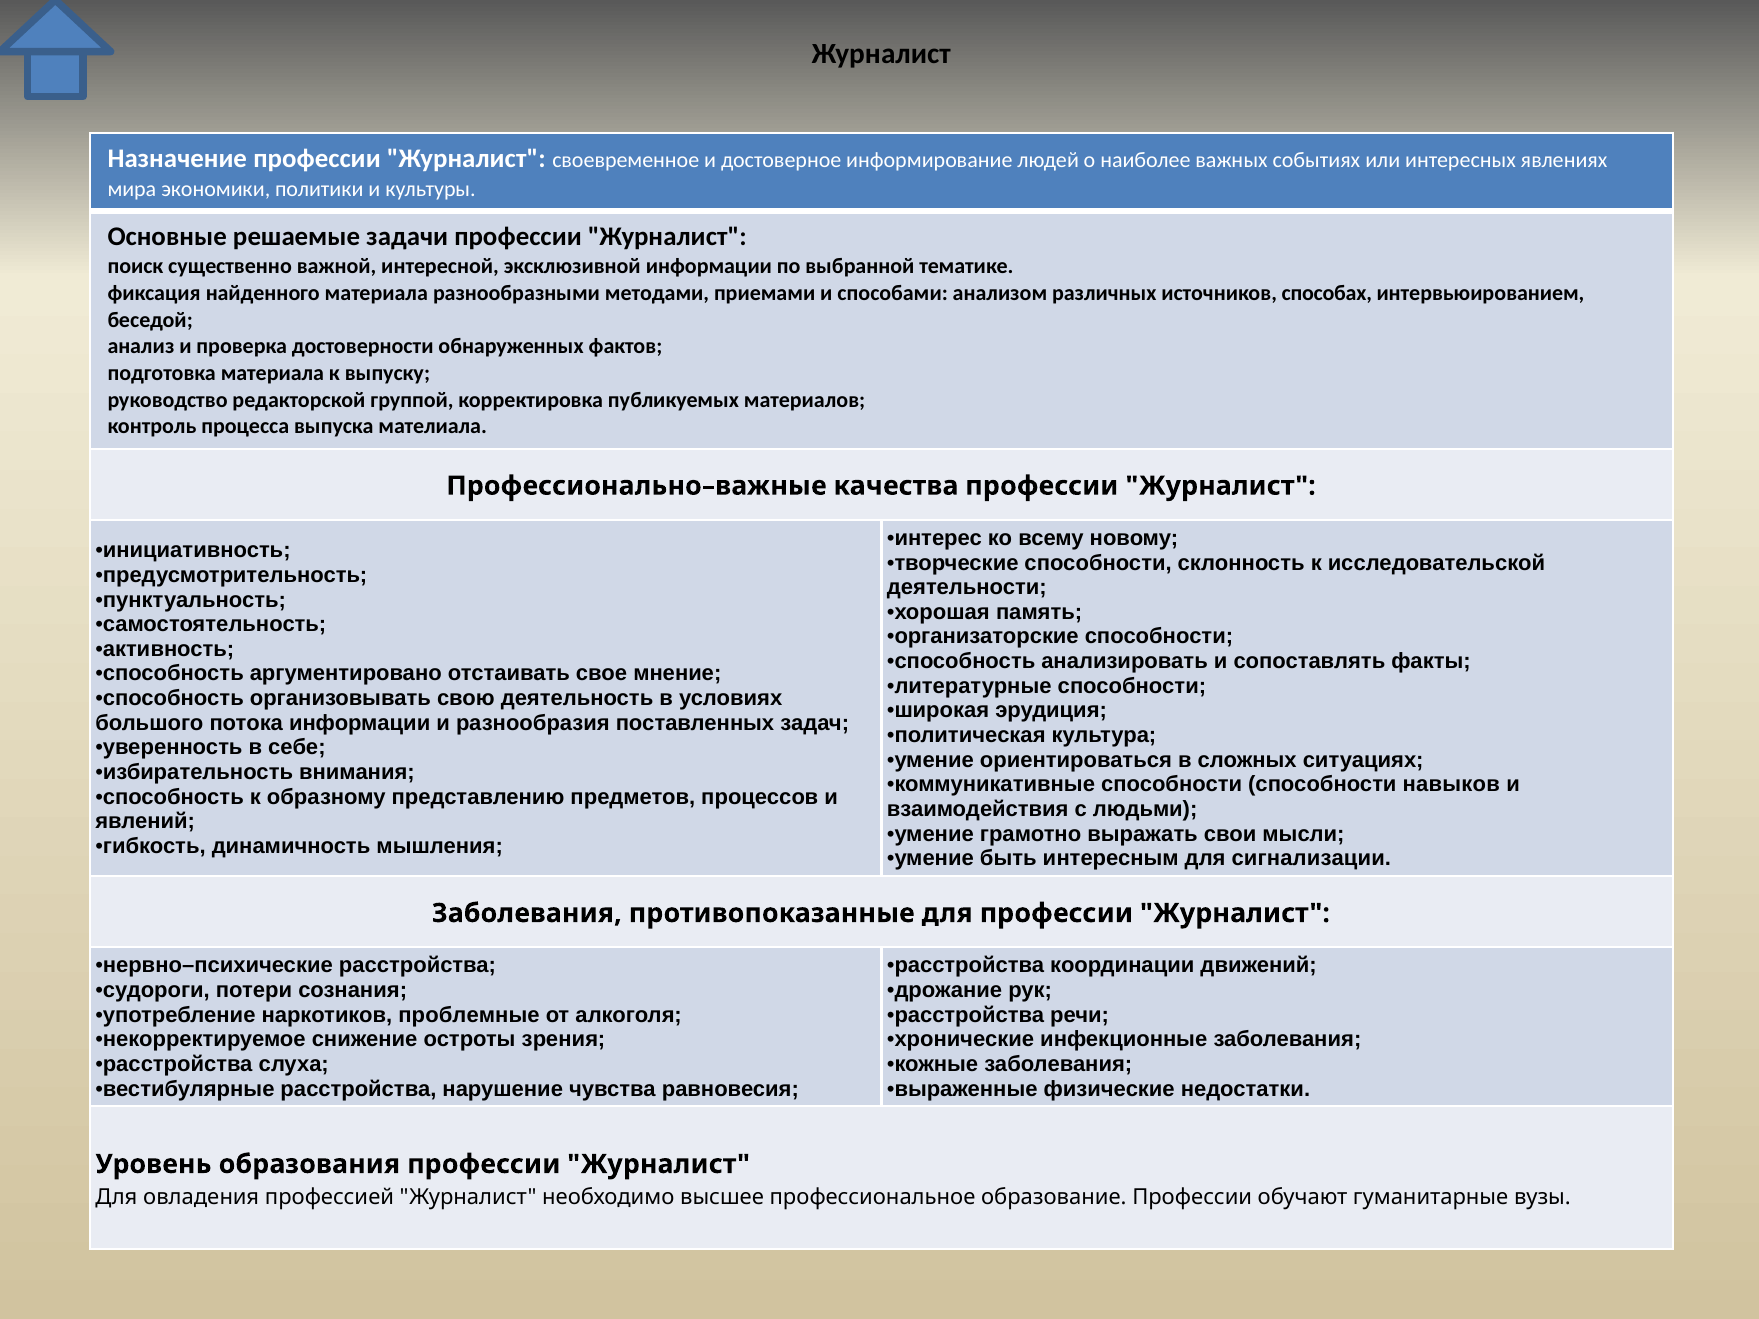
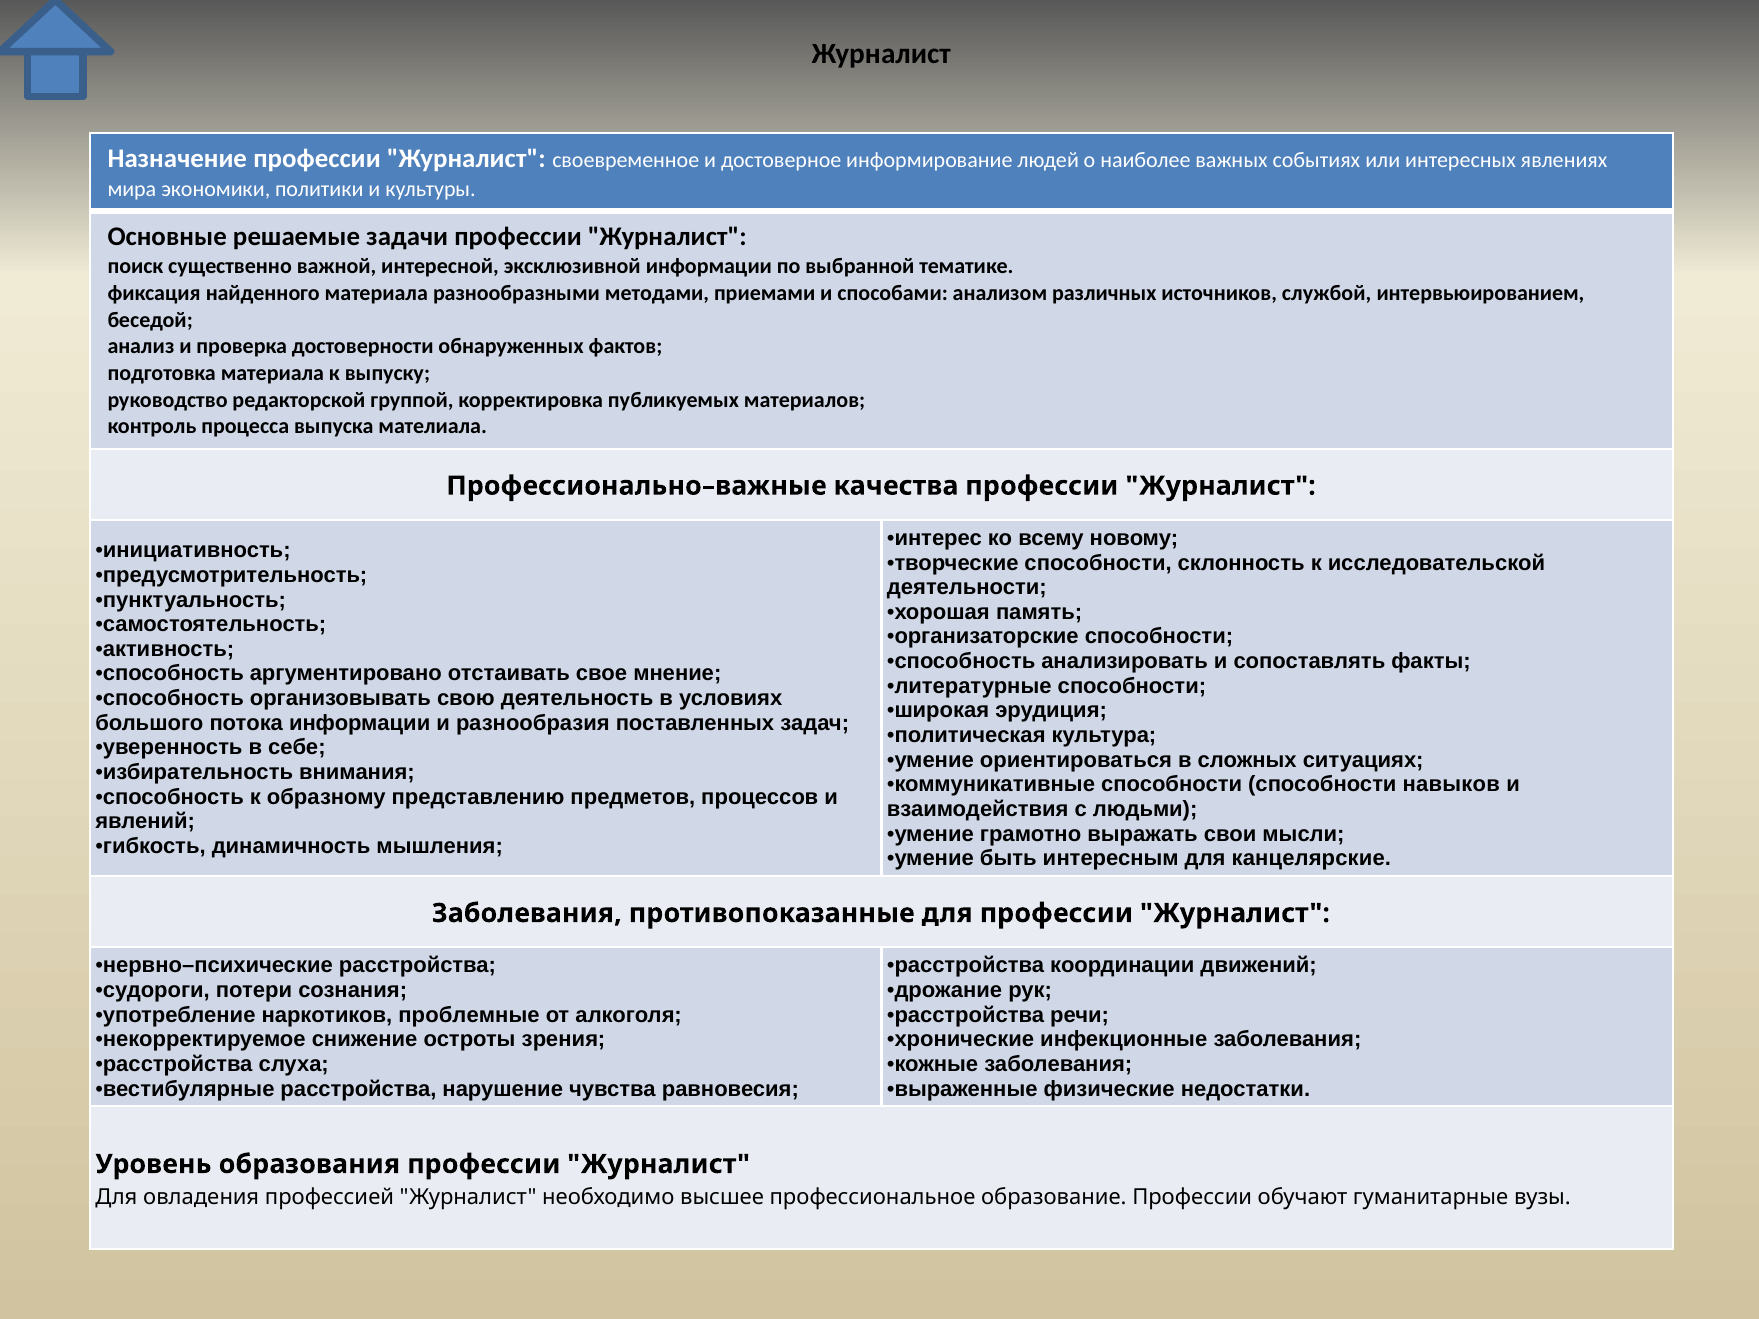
способах: способах -> службой
сигнализации: сигнализации -> канцелярские
